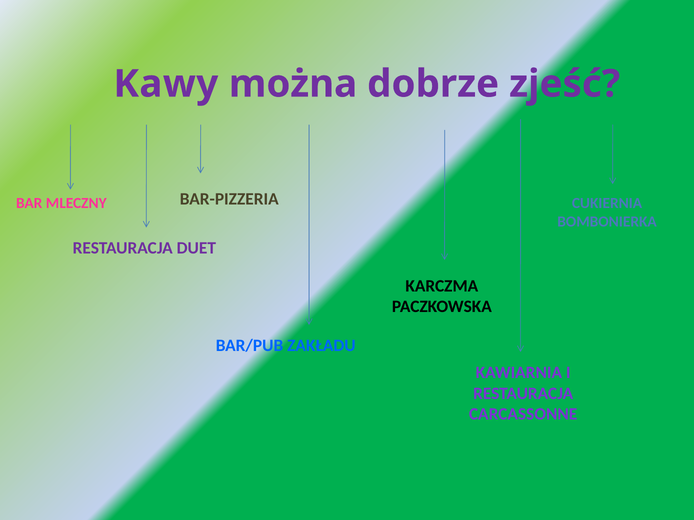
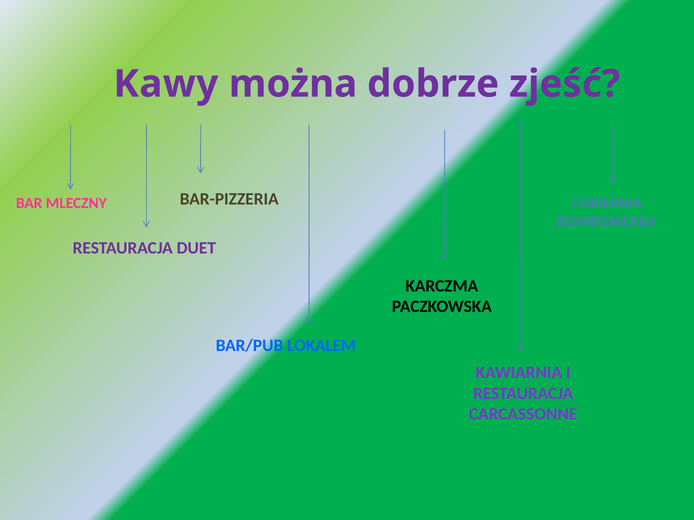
ZAKŁADU: ZAKŁADU -> LOKALEM
